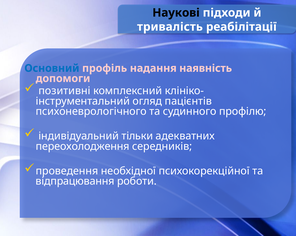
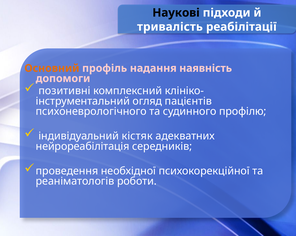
Основний colour: blue -> orange
тiльки: тiльки -> кістяк
переохолодження: переохолодження -> нейрореабiлiтацiя
відпрацювання: відпрацювання -> реанiматологiв
